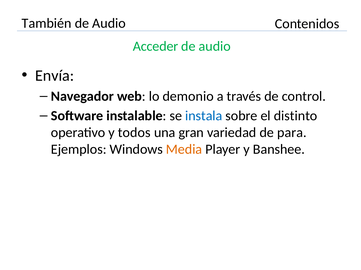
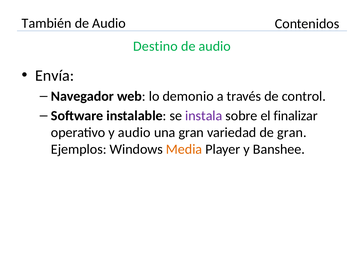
Acceder: Acceder -> Destino
instala colour: blue -> purple
distinto: distinto -> finalizar
y todos: todos -> audio
de para: para -> gran
